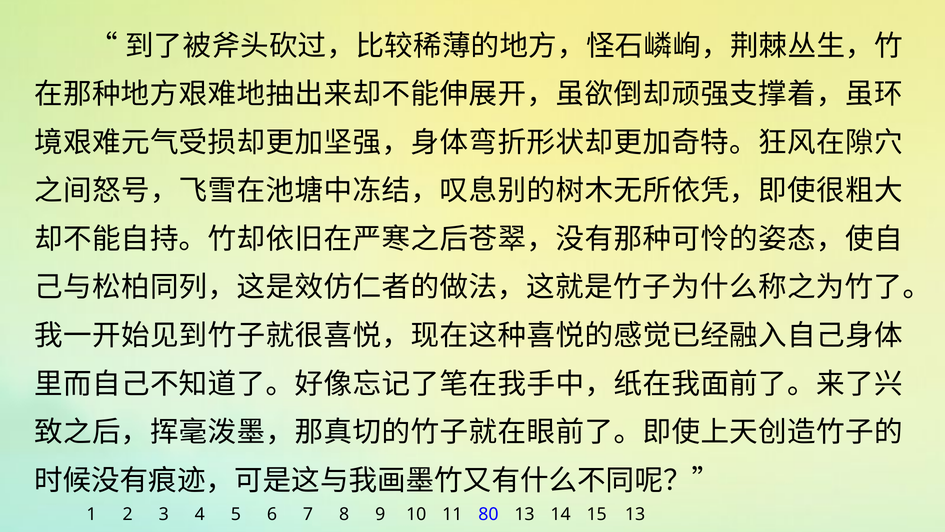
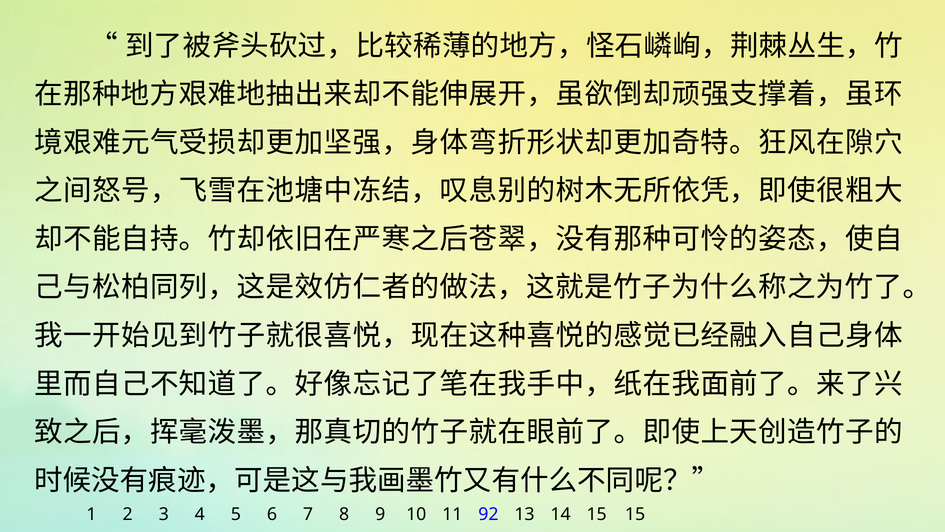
80: 80 -> 92
15 13: 13 -> 15
